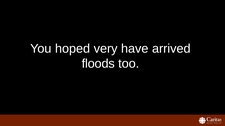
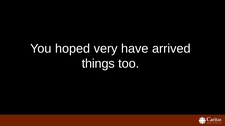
floods: floods -> things
